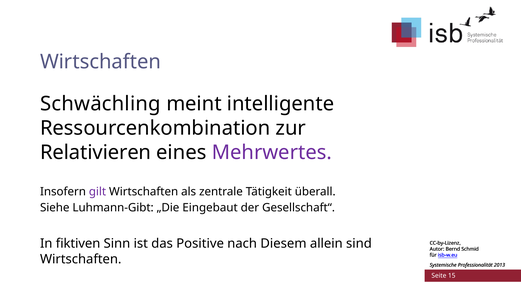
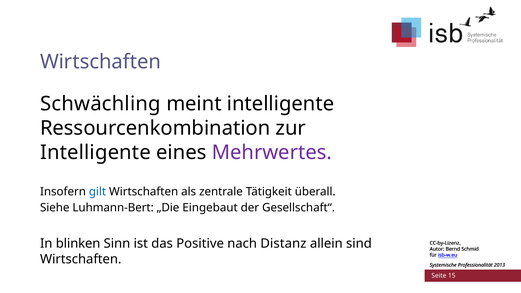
Relativieren at (96, 153): Relativieren -> Intelligente
gilt colour: purple -> blue
Luhmann-Gibt: Luhmann-Gibt -> Luhmann-Bert
fiktiven: fiktiven -> blinken
Diesem: Diesem -> Distanz
